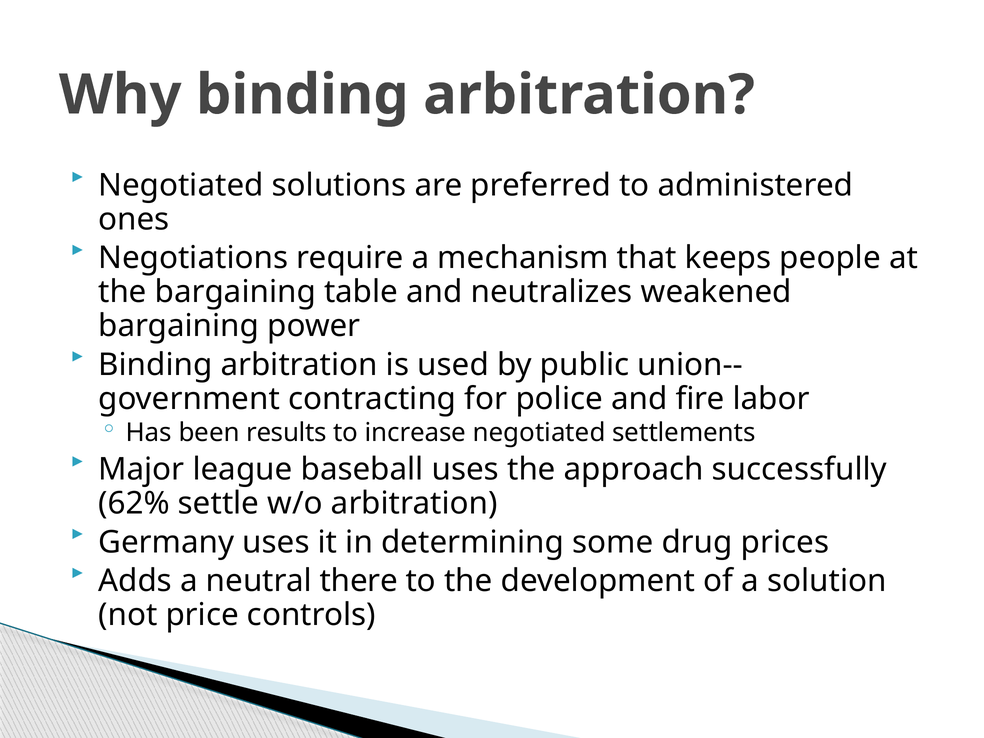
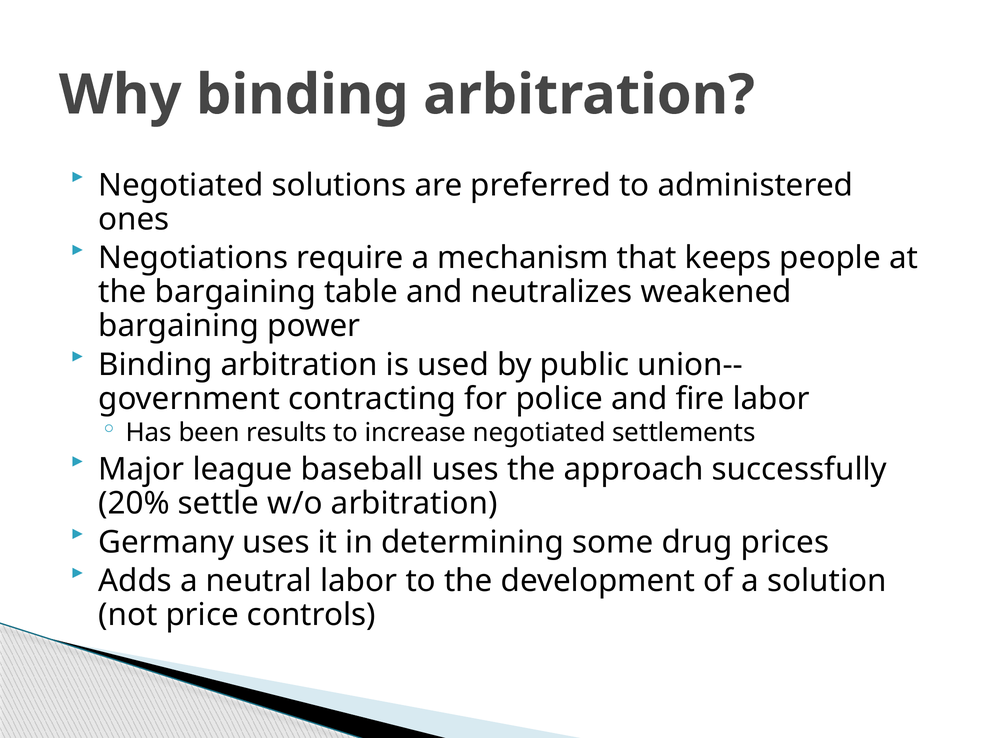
62%: 62% -> 20%
neutral there: there -> labor
